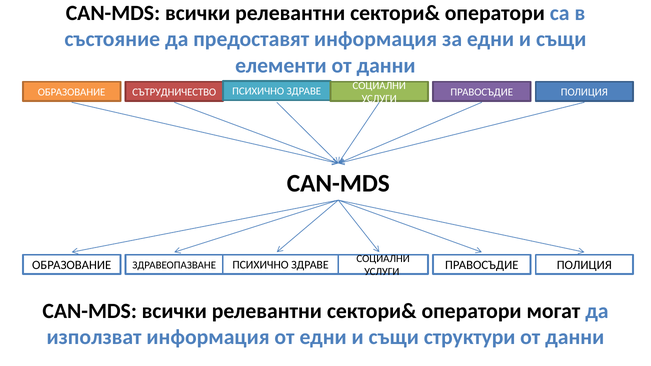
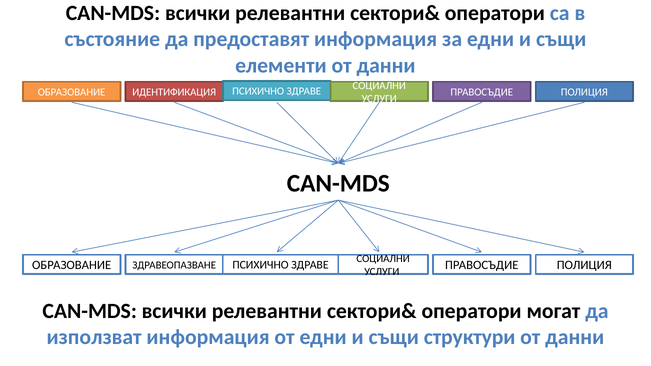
СЪТРУДНИЧЕСТВО: СЪТРУДНИЧЕСТВО -> ИДЕНТИФИКАЦИЯ
